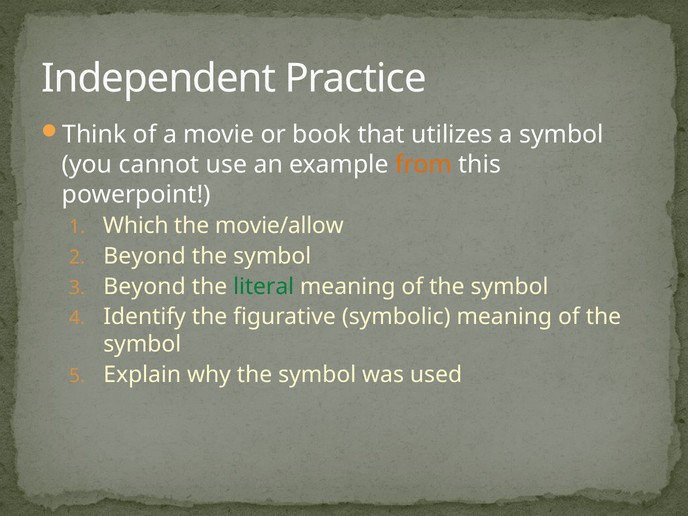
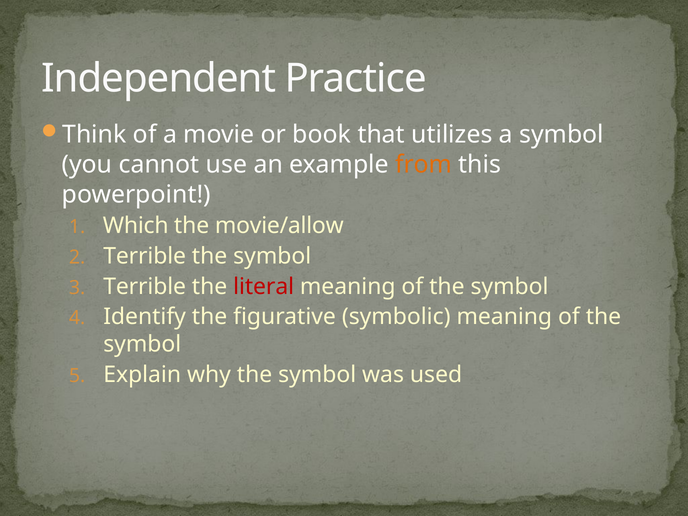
Beyond at (145, 256): Beyond -> Terrible
Beyond at (145, 287): Beyond -> Terrible
literal colour: green -> red
